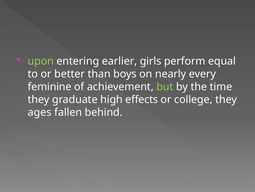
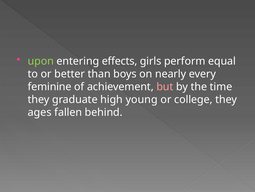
earlier: earlier -> effects
but colour: light green -> pink
effects: effects -> young
